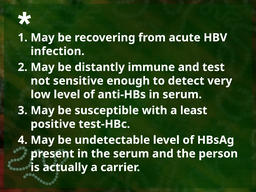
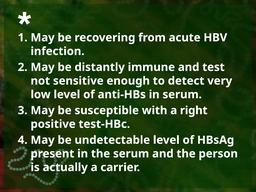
least: least -> right
